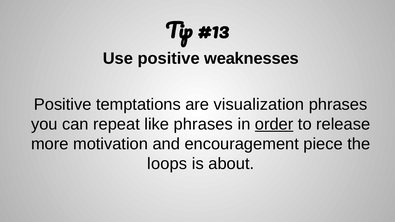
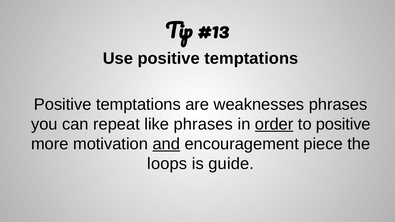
Use positive weaknesses: weaknesses -> temptations
visualization: visualization -> weaknesses
to release: release -> positive
and underline: none -> present
about: about -> guide
